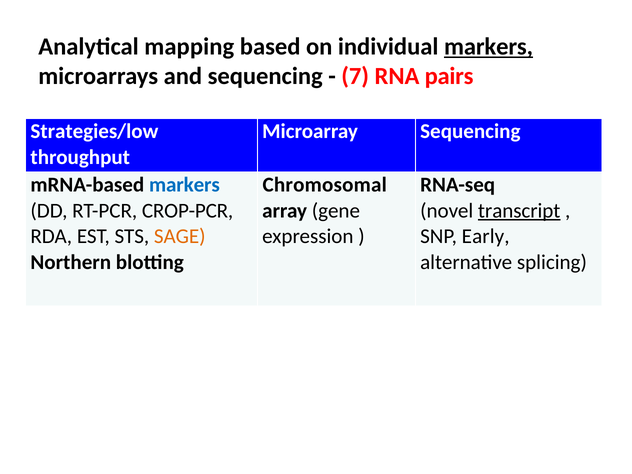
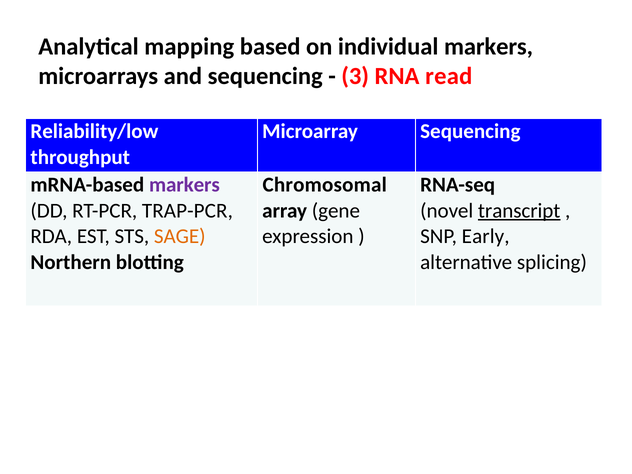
markers at (488, 47) underline: present -> none
7: 7 -> 3
pairs: pairs -> read
Strategies/low: Strategies/low -> Reliability/low
markers at (184, 185) colour: blue -> purple
CROP-PCR: CROP-PCR -> TRAP-PCR
